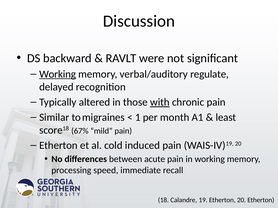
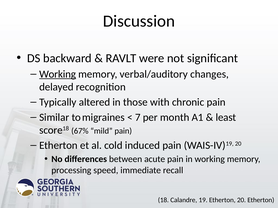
regulate: regulate -> changes
with underline: present -> none
1: 1 -> 7
